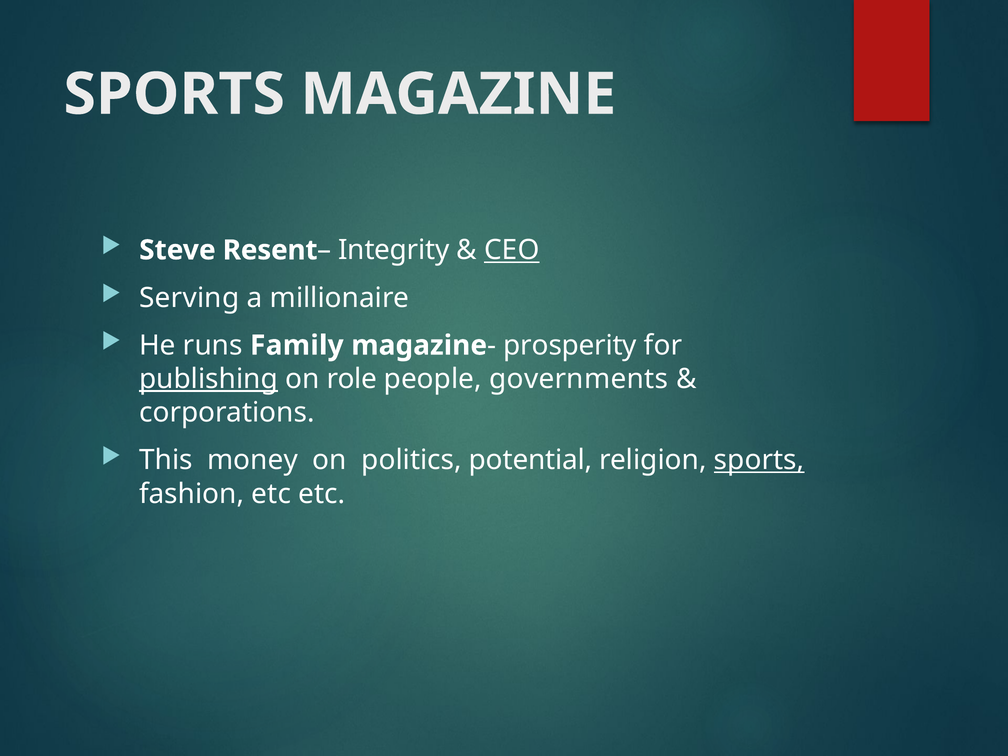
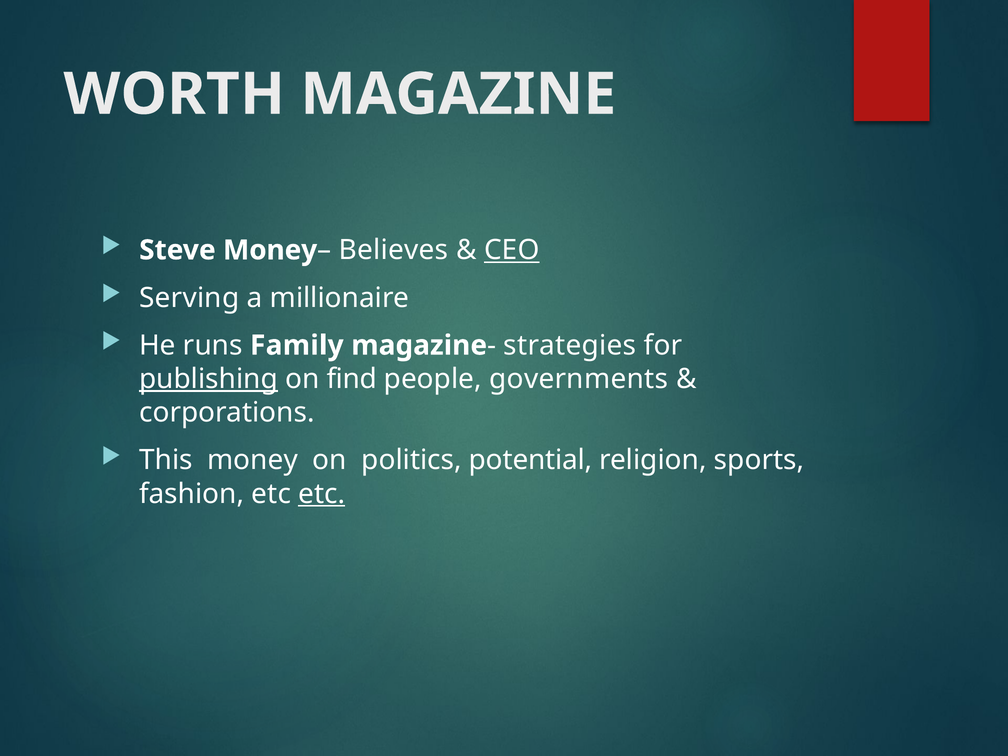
SPORTS at (174, 94): SPORTS -> WORTH
Steve Resent: Resent -> Money
Integrity: Integrity -> Believes
prosperity: prosperity -> strategies
role: role -> find
sports at (759, 460) underline: present -> none
etc at (322, 494) underline: none -> present
